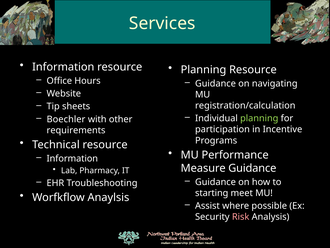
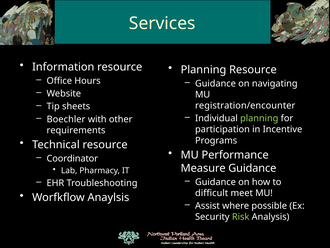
registration/calculation: registration/calculation -> registration/encounter
Information at (72, 158): Information -> Coordinator
starting: starting -> difficult
Risk colour: pink -> light green
